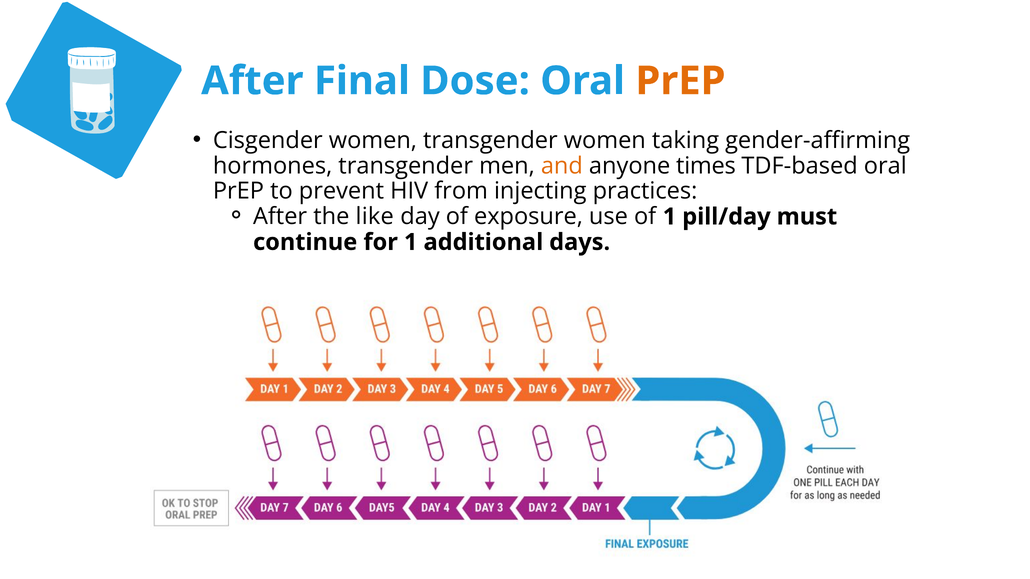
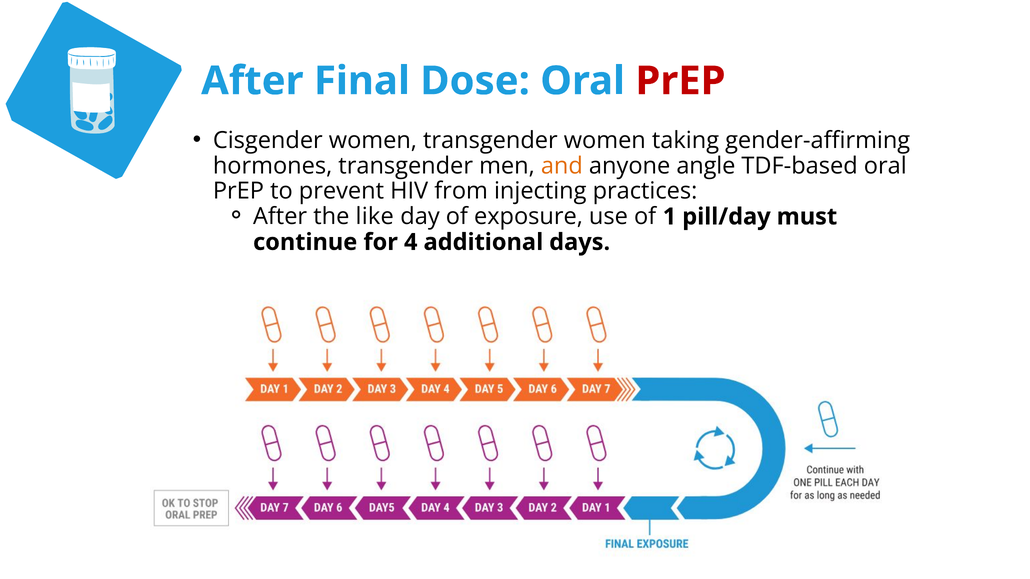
PrEP at (680, 81) colour: orange -> red
times: times -> angle
for 1: 1 -> 4
